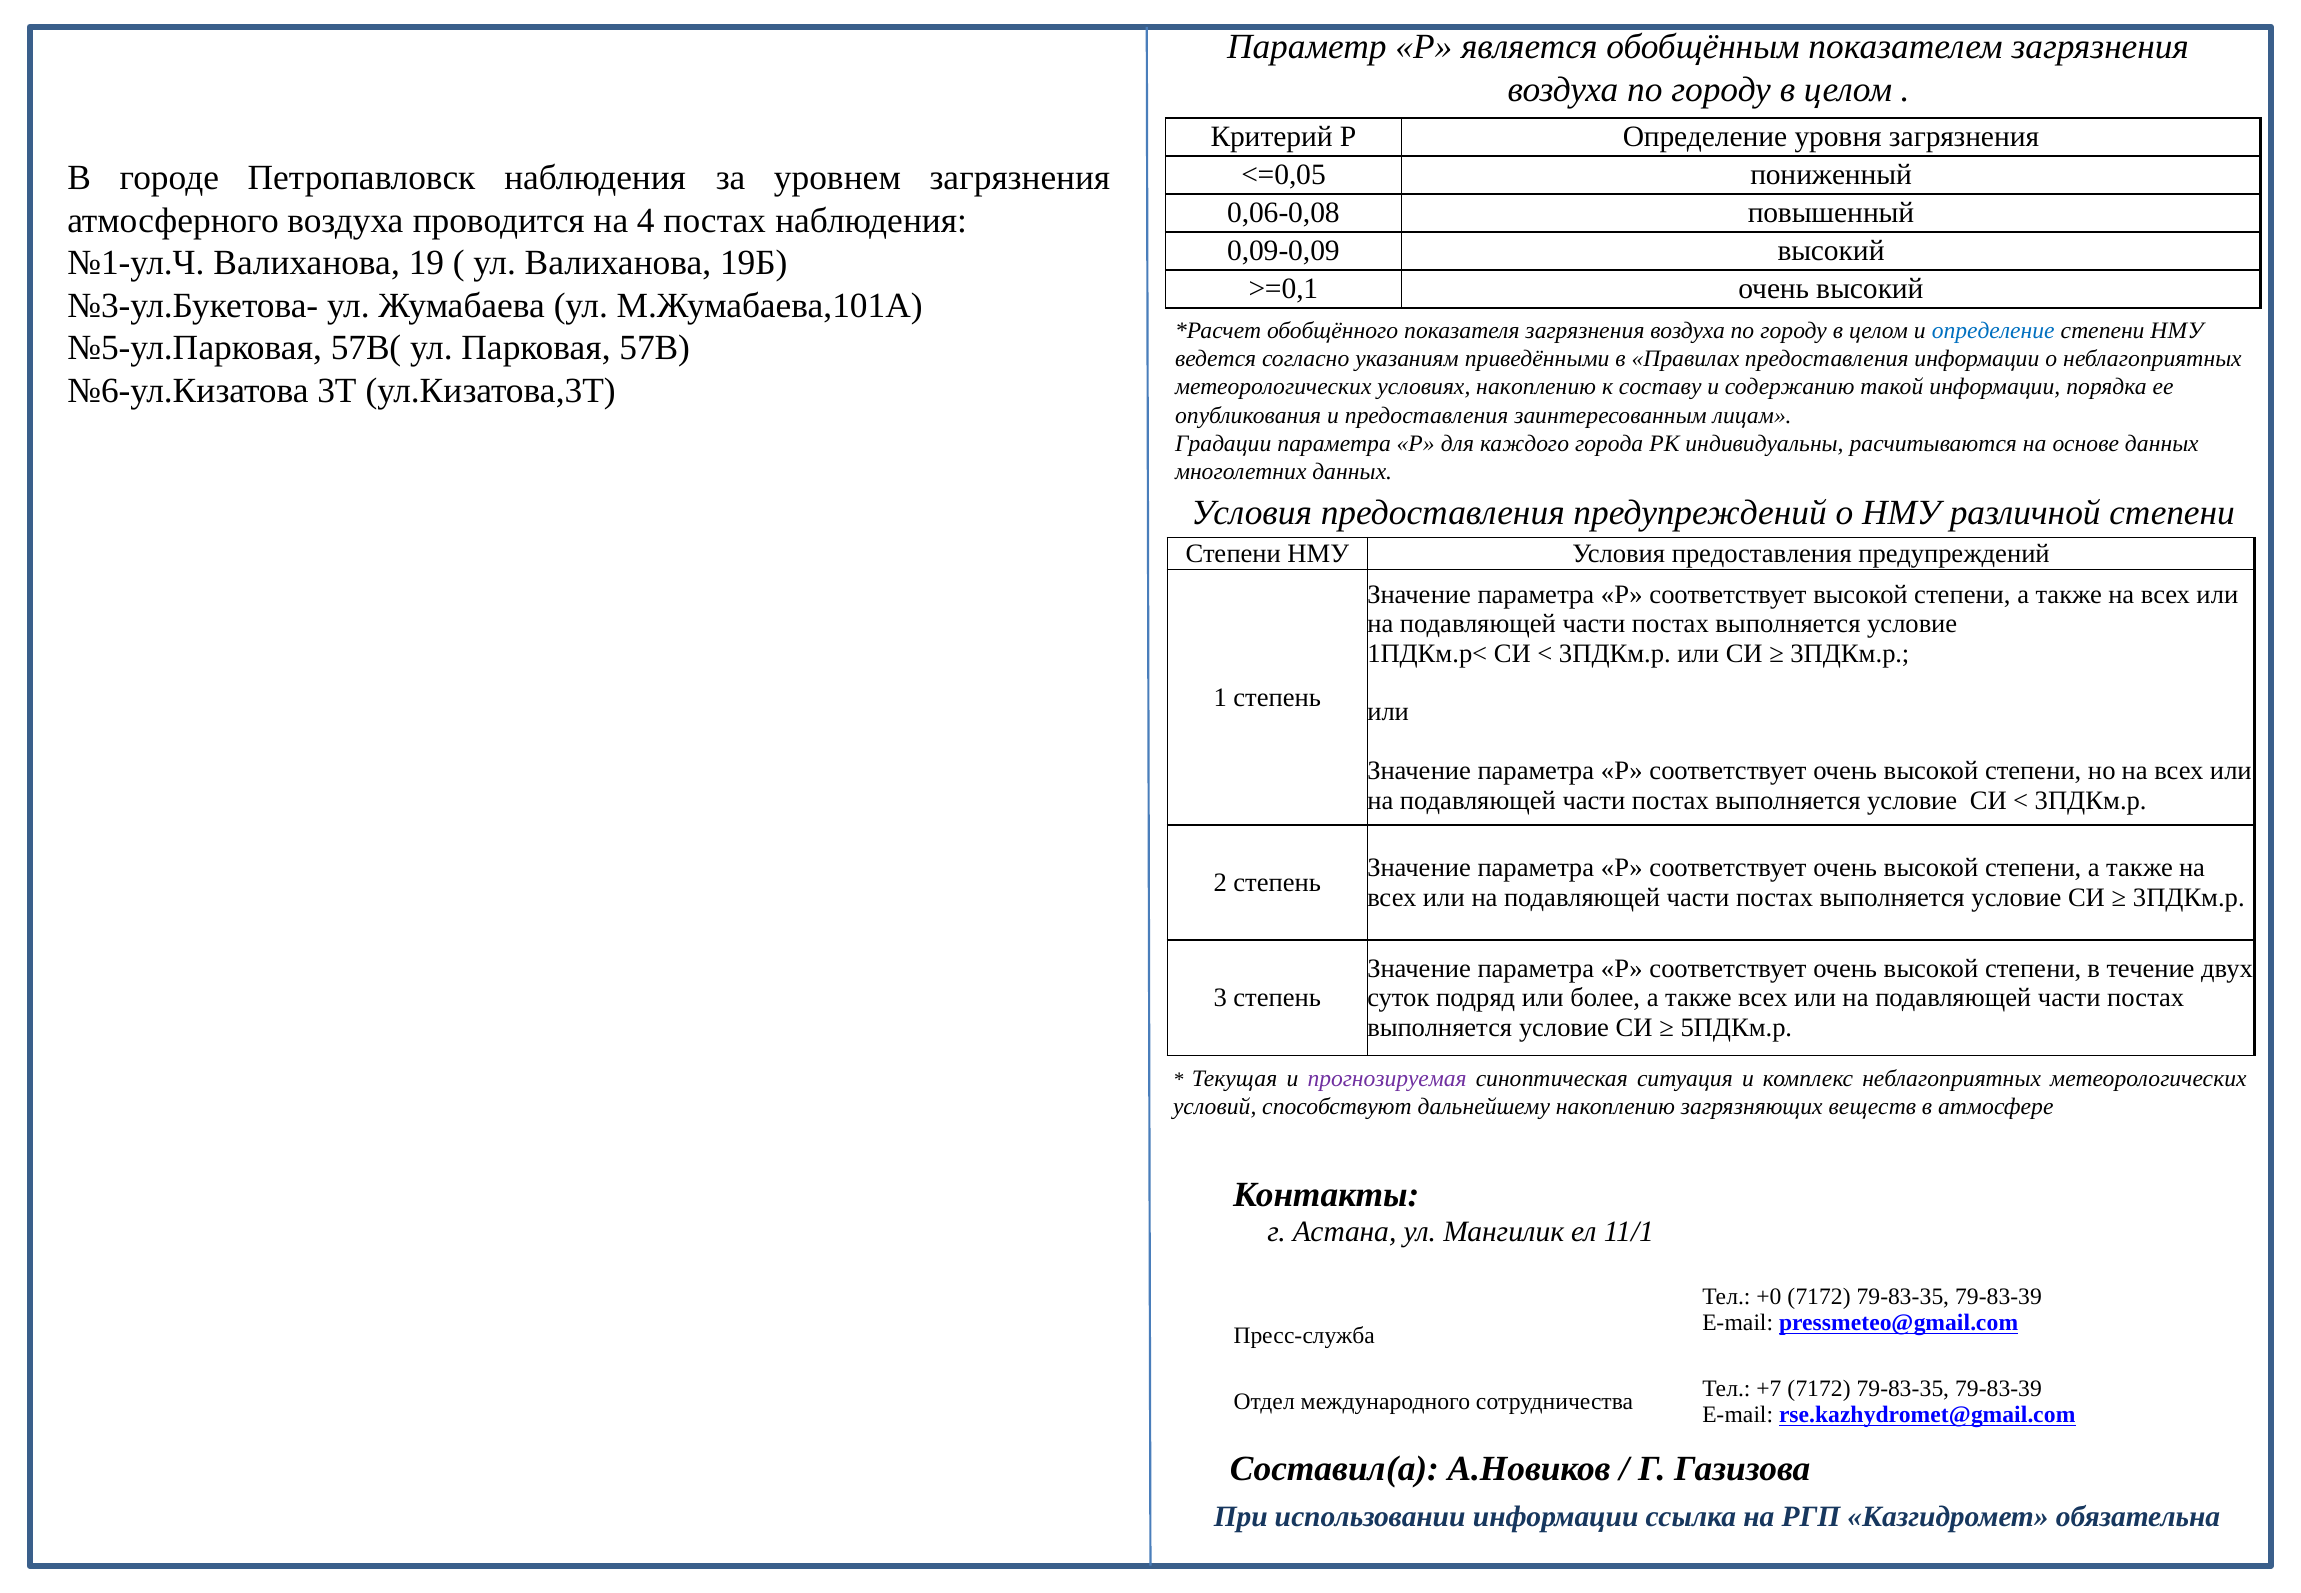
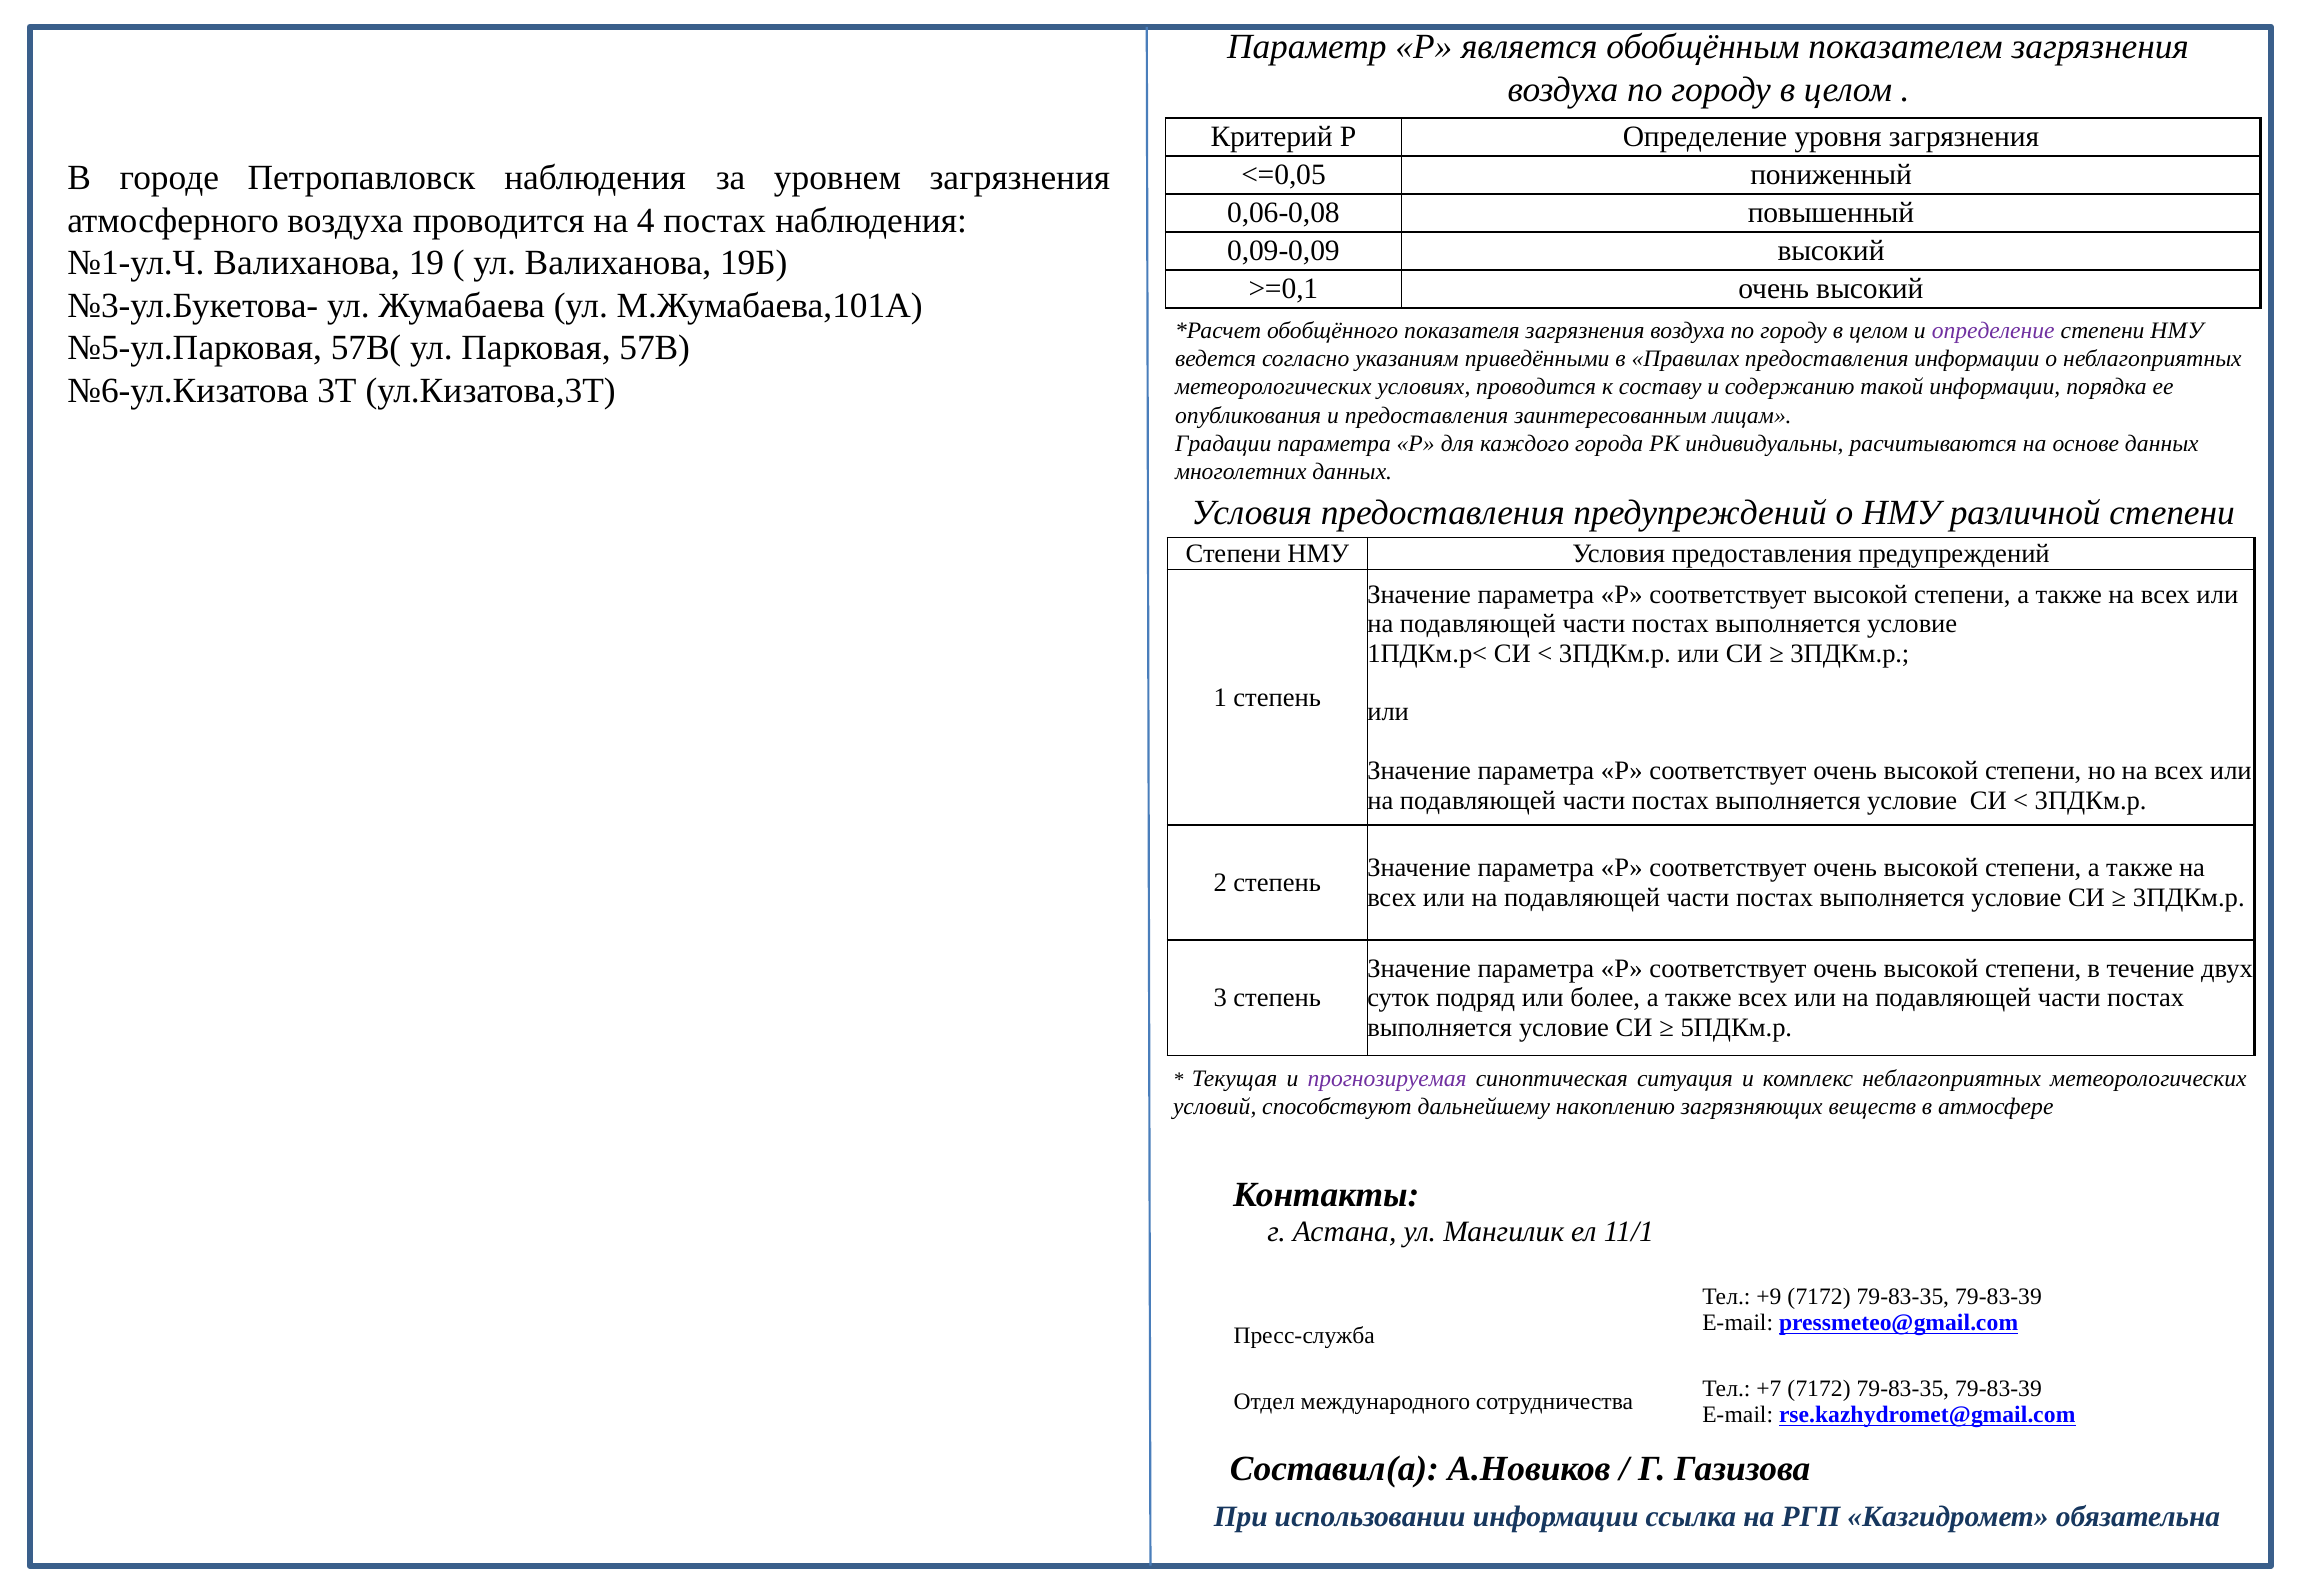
определение at (1993, 331) colour: blue -> purple
условиях накоплению: накоплению -> проводится
+0: +0 -> +9
